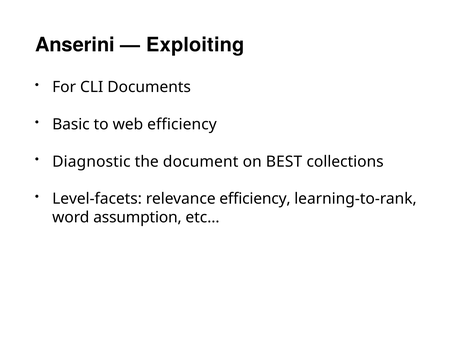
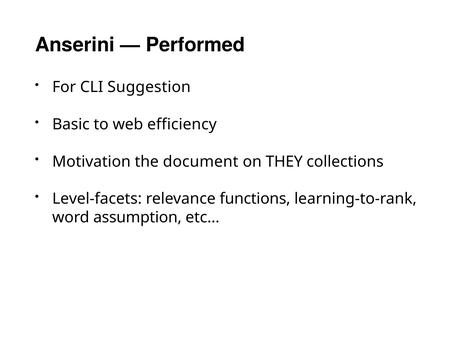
Exploiting: Exploiting -> Performed
Documents: Documents -> Suggestion
Diagnostic: Diagnostic -> Motivation
BEST: BEST -> THEY
relevance efficiency: efficiency -> functions
